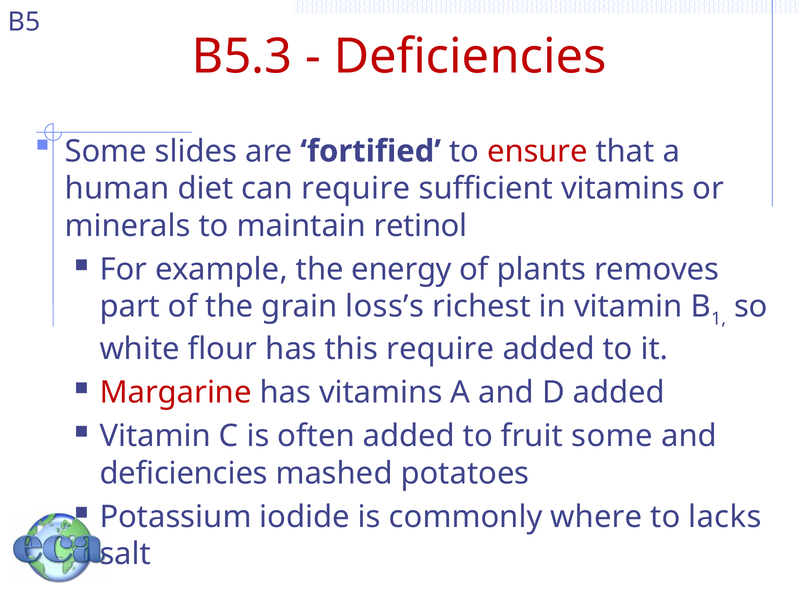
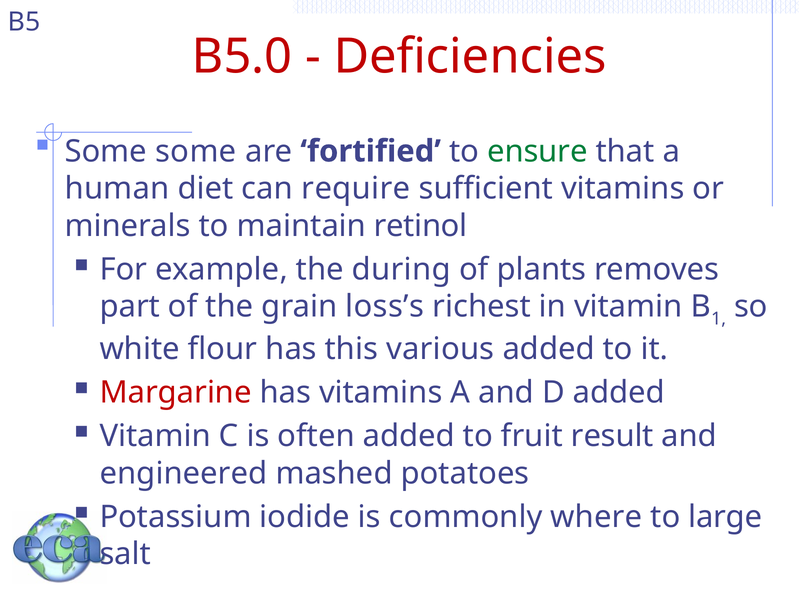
B5.3: B5.3 -> B5.0
Some slides: slides -> some
ensure colour: red -> green
energy: energy -> during
this require: require -> various
fruit some: some -> result
deficiencies at (184, 474): deficiencies -> engineered
lacks: lacks -> large
